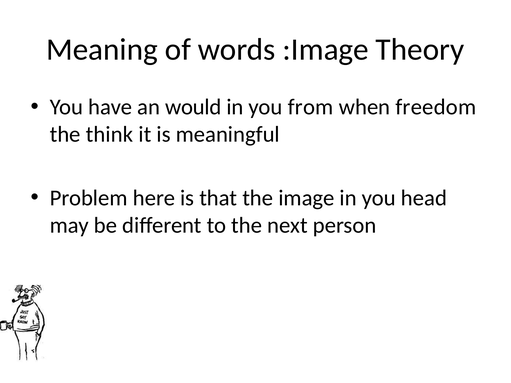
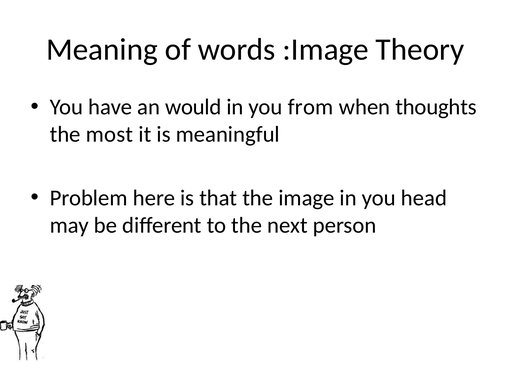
freedom: freedom -> thoughts
think: think -> most
